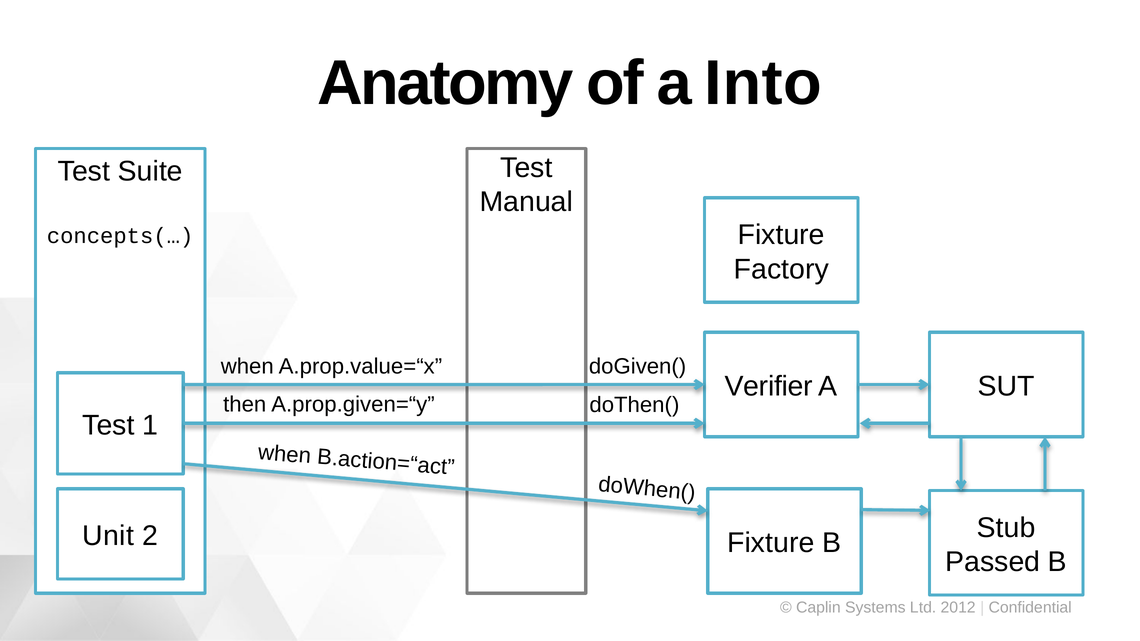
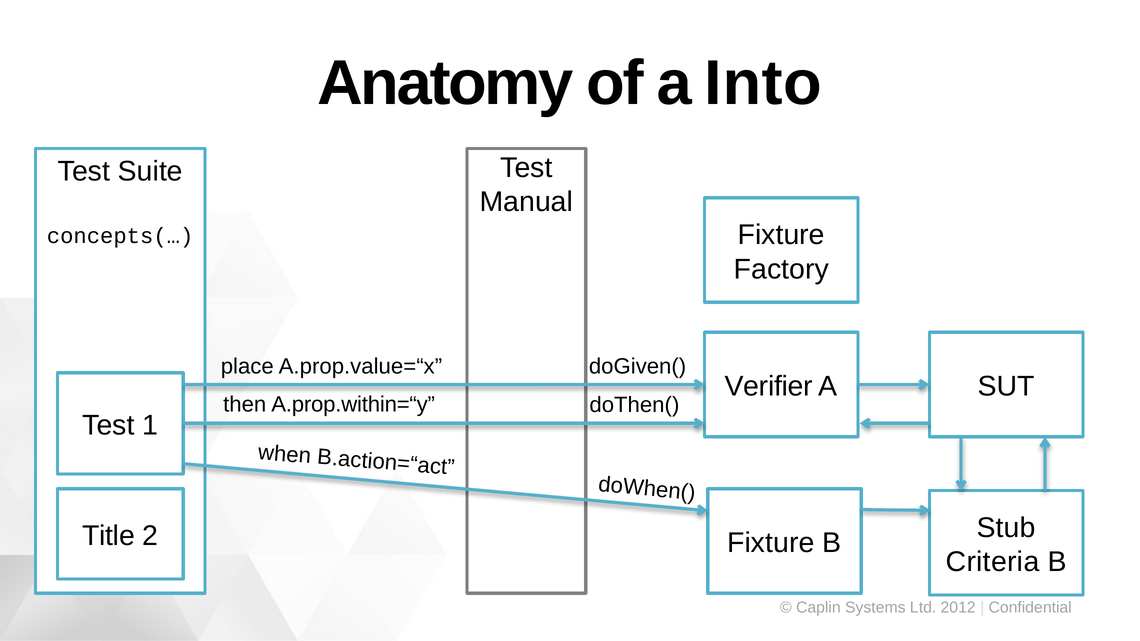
when at (247, 366): when -> place
A.prop.given=“y: A.prop.given=“y -> A.prop.within=“y
Unit: Unit -> Title
Passed: Passed -> Criteria
